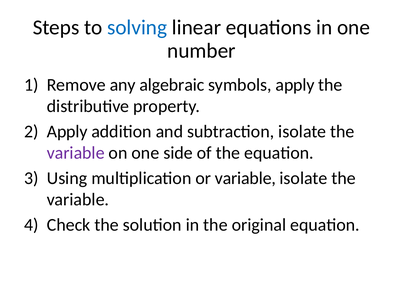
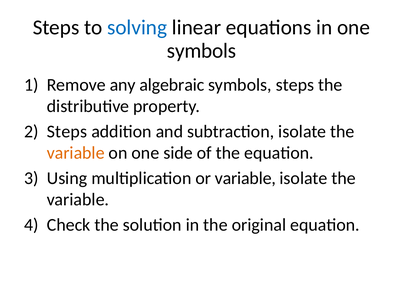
number at (201, 51): number -> symbols
symbols apply: apply -> steps
Apply at (67, 131): Apply -> Steps
variable at (76, 153) colour: purple -> orange
